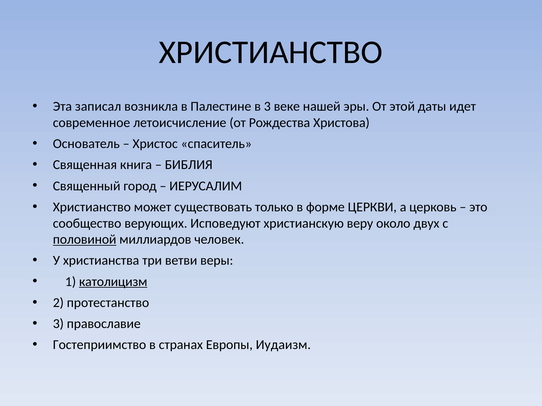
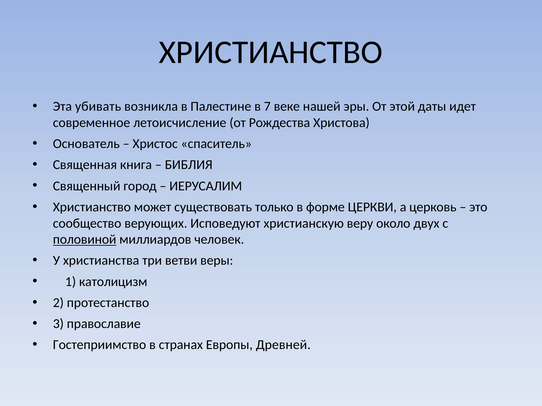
записал: записал -> убивать
в 3: 3 -> 7
католицизм underline: present -> none
Иудаизм: Иудаизм -> Древней
